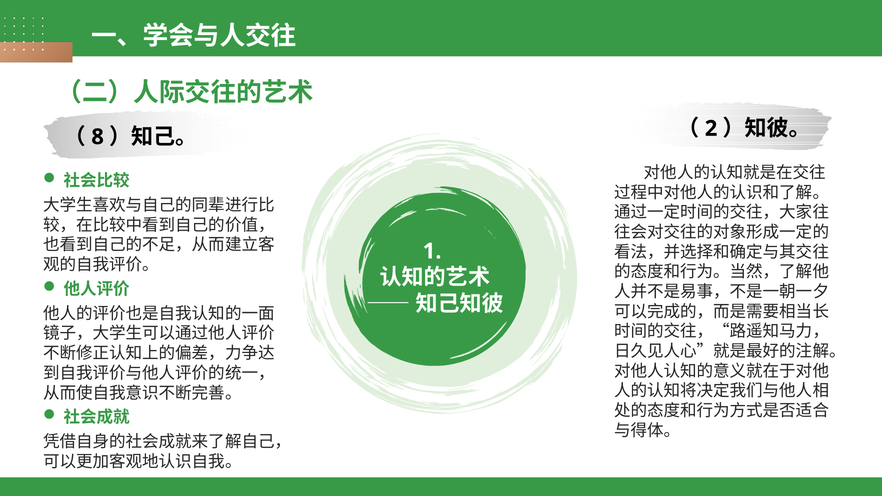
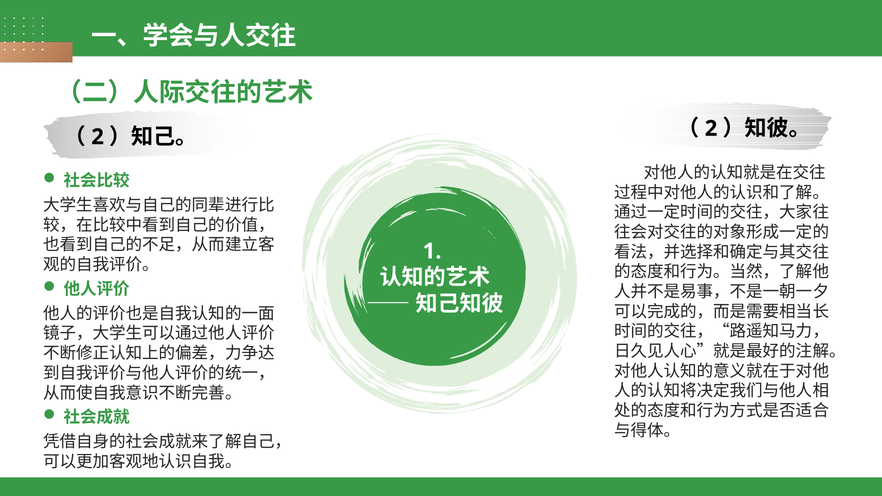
8 at (98, 137): 8 -> 2
